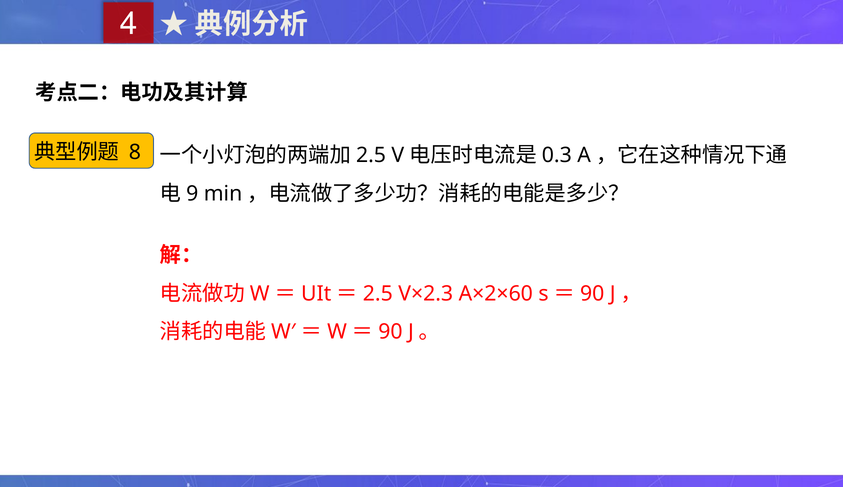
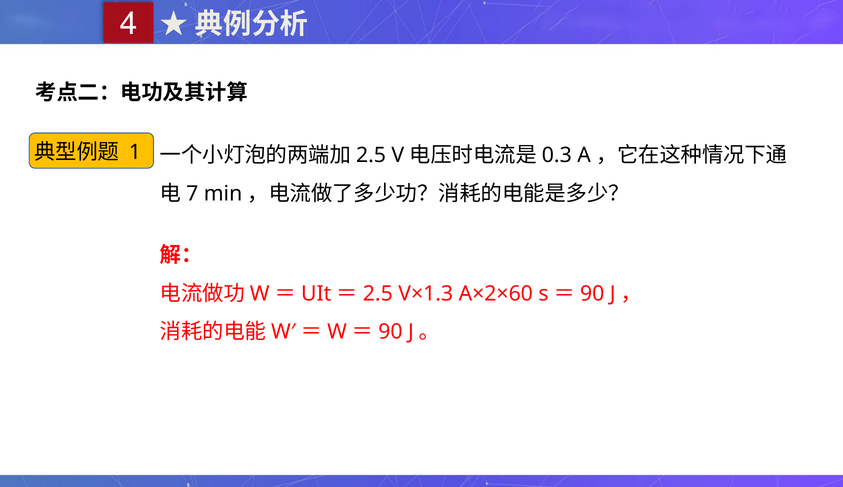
8: 8 -> 1
9: 9 -> 7
V×2.3: V×2.3 -> V×1.3
